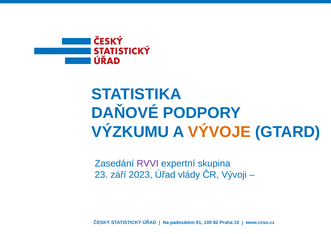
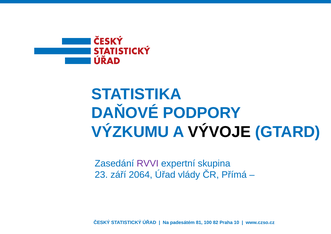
VÝVOJE colour: orange -> black
2023: 2023 -> 2064
Vývoji: Vývoji -> Přímá
